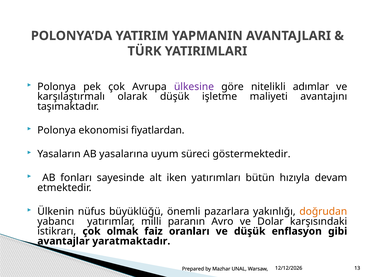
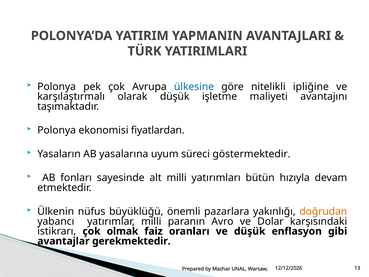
ülkesine colour: purple -> blue
adımlar: adımlar -> ipliğine
alt iken: iken -> milli
yaratmaktadır: yaratmaktadır -> gerekmektedir
